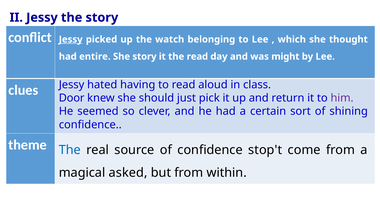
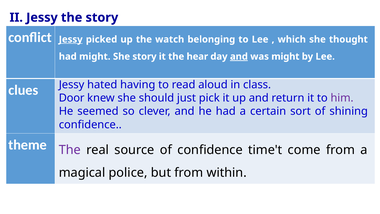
had entire: entire -> might
the read: read -> hear
and at (239, 56) underline: none -> present
The at (70, 150) colour: blue -> purple
stop't: stop't -> time't
asked: asked -> police
